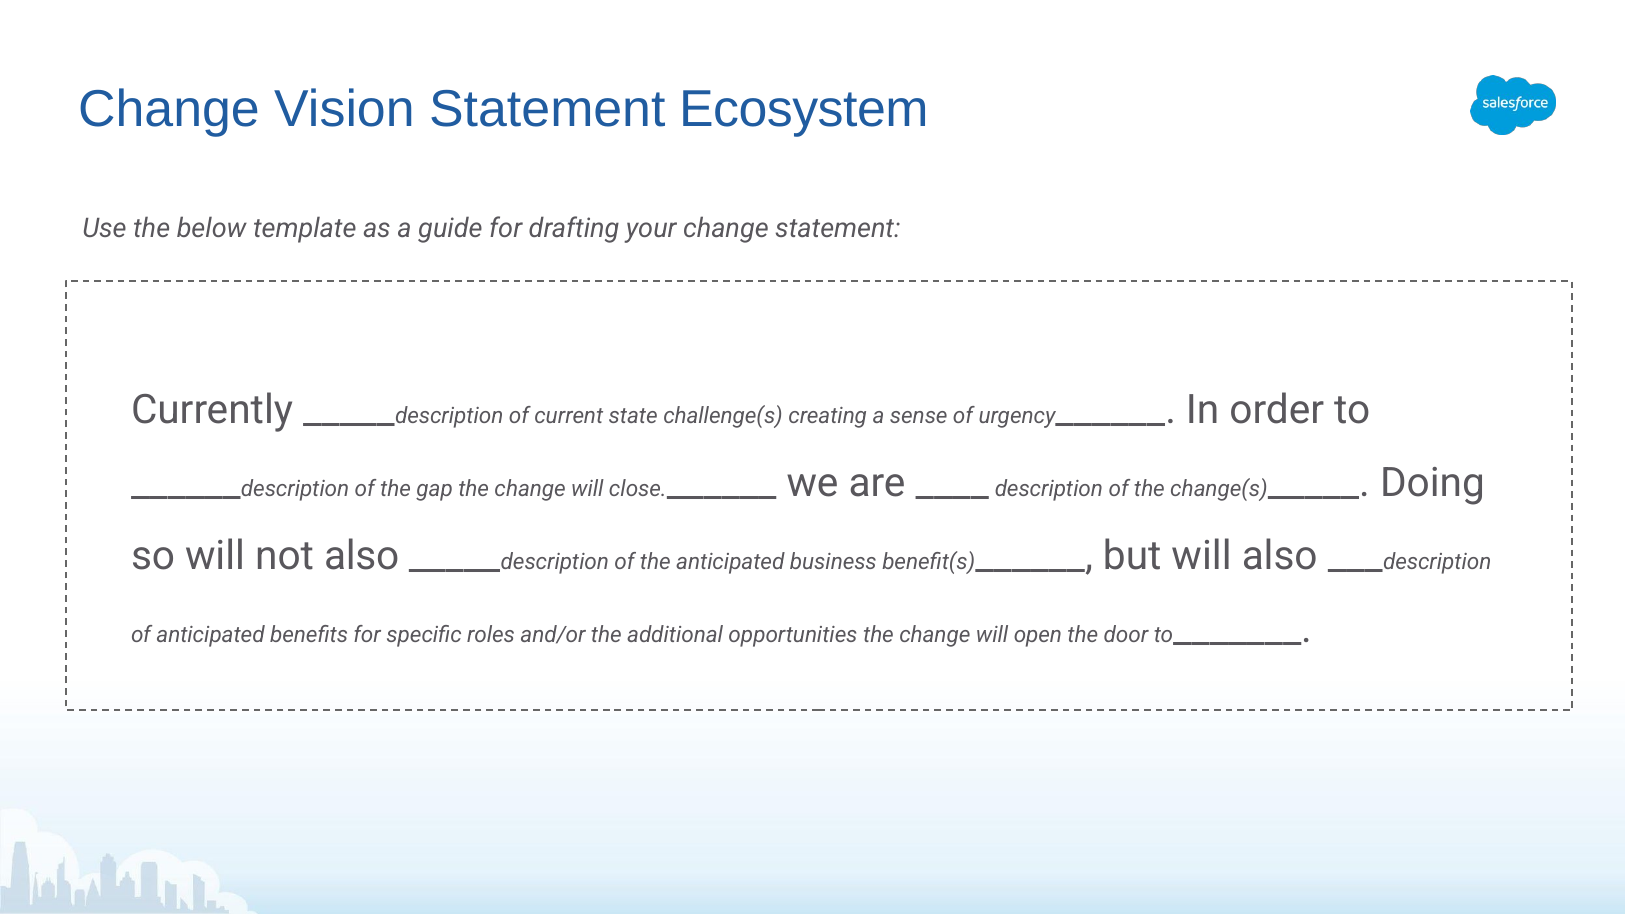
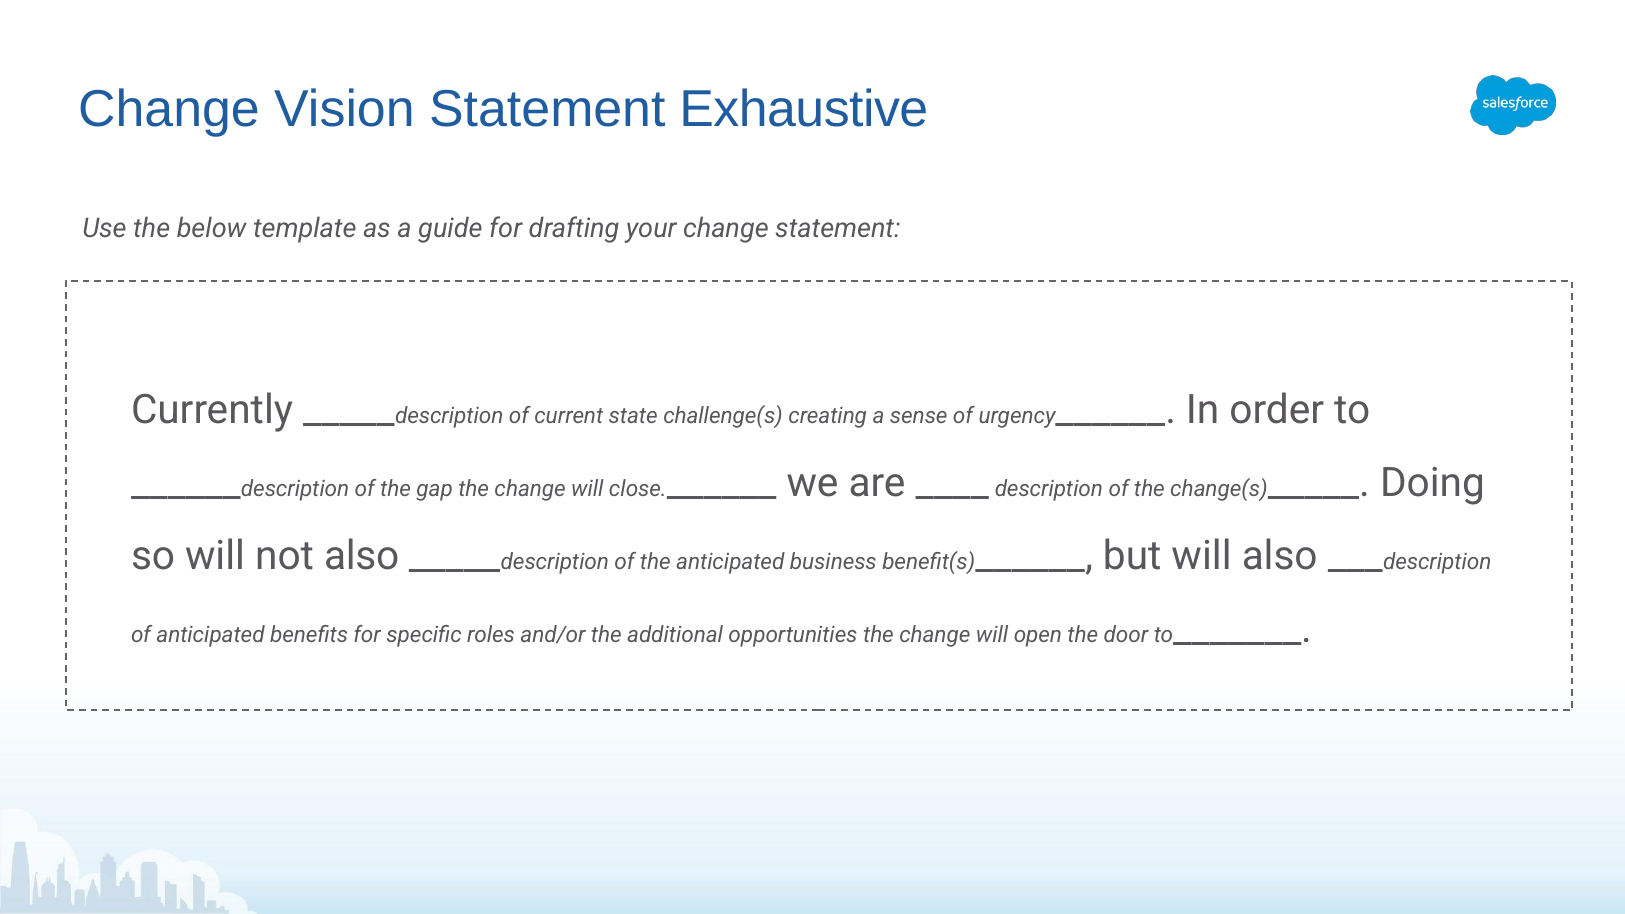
Ecosystem: Ecosystem -> Exhaustive
